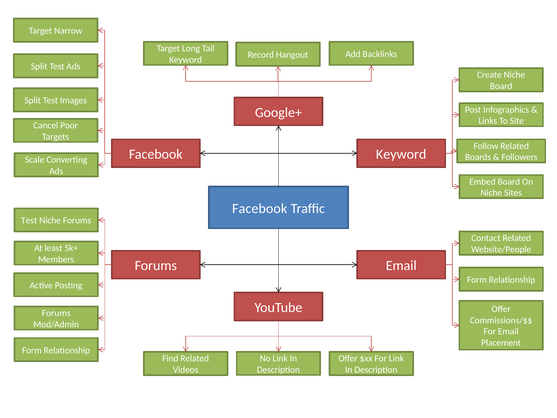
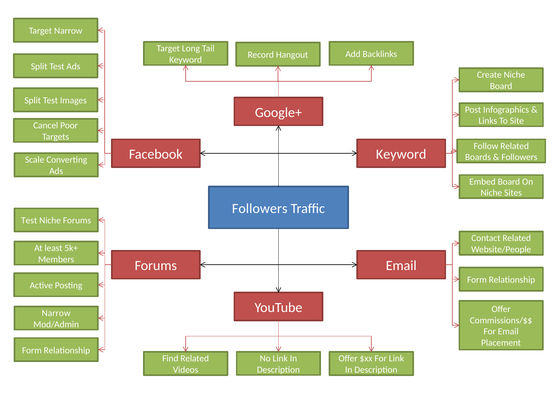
Facebook at (260, 208): Facebook -> Followers
Forums at (56, 313): Forums -> Narrow
